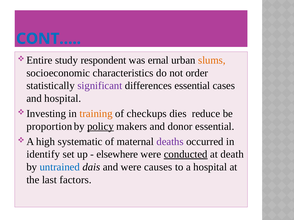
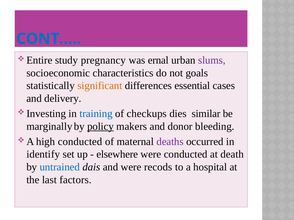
respondent: respondent -> pregnancy
slums colour: orange -> purple
order: order -> goals
significant colour: purple -> orange
and hospital: hospital -> delivery
training colour: orange -> blue
reduce: reduce -> similar
proportion: proportion -> marginally
donor essential: essential -> bleeding
high systematic: systematic -> conducted
conducted at (186, 155) underline: present -> none
causes: causes -> recods
